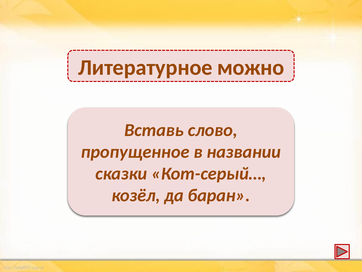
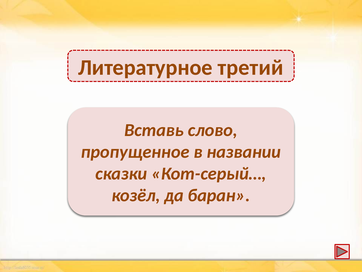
можно: можно -> третий
